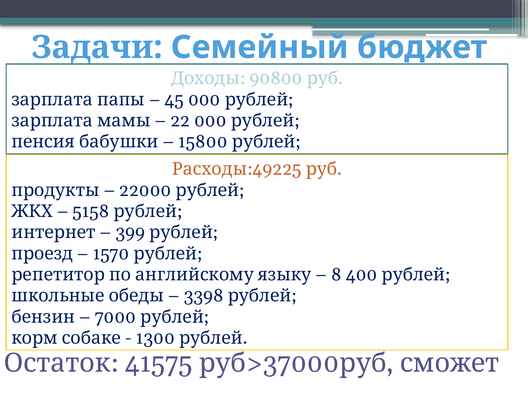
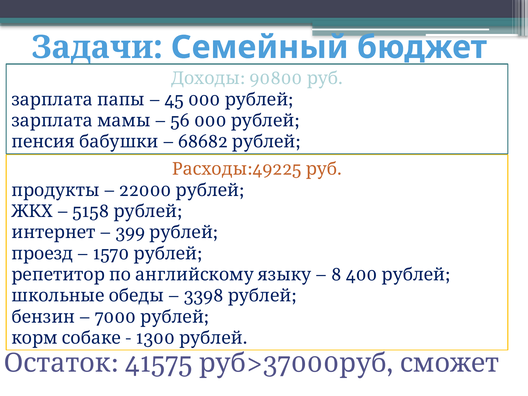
22: 22 -> 56
15800: 15800 -> 68682
